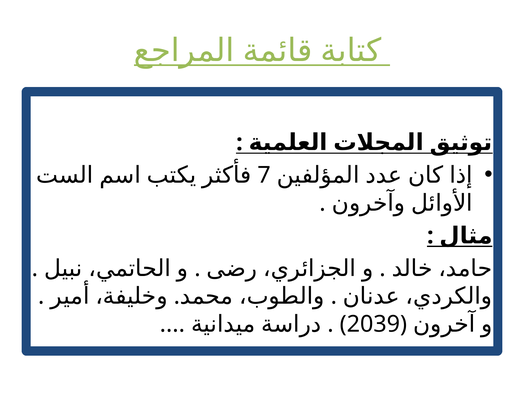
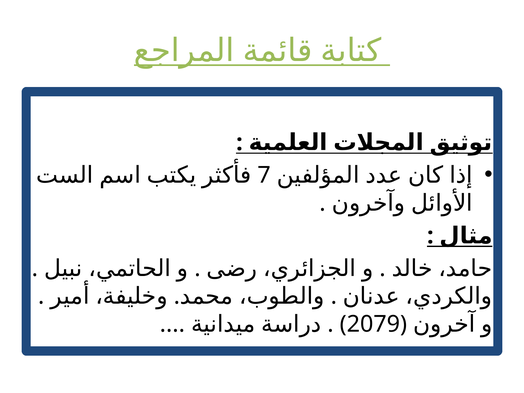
2039: 2039 -> 2079
